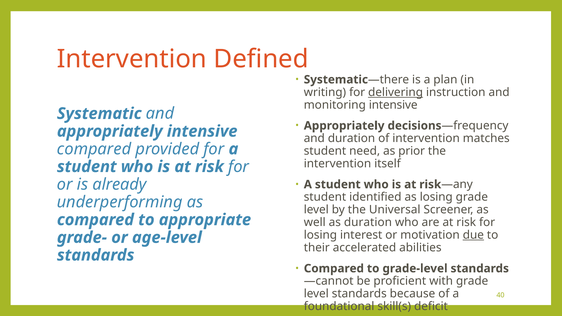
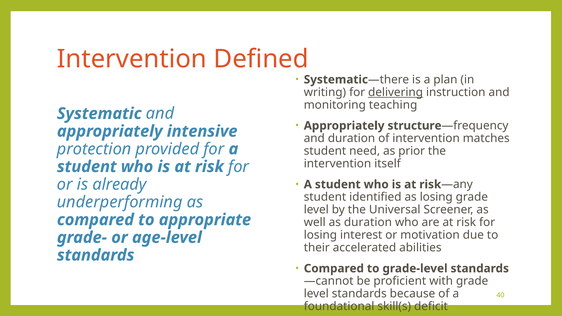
monitoring intensive: intensive -> teaching
decisions: decisions -> structure
compared at (94, 149): compared -> protection
due underline: present -> none
